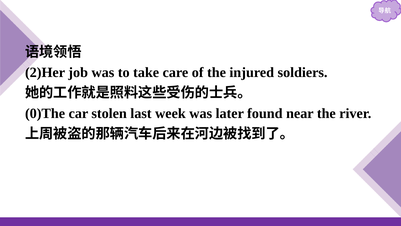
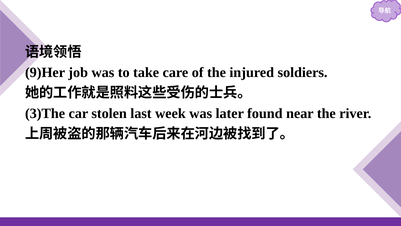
2)Her: 2)Her -> 9)Her
0)The: 0)The -> 3)The
